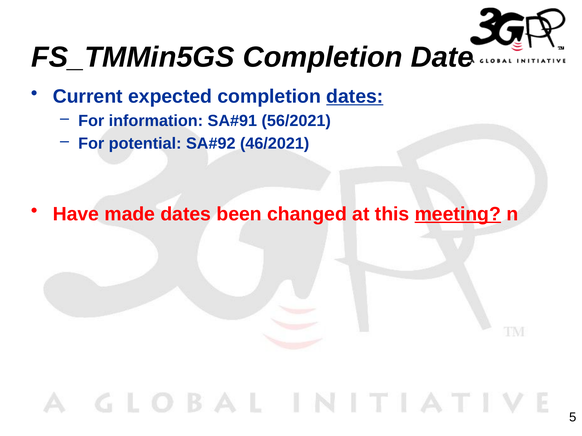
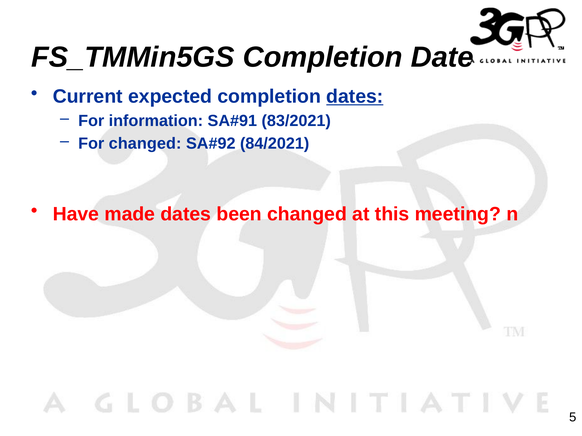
56/2021: 56/2021 -> 83/2021
For potential: potential -> changed
46/2021: 46/2021 -> 84/2021
meeting underline: present -> none
